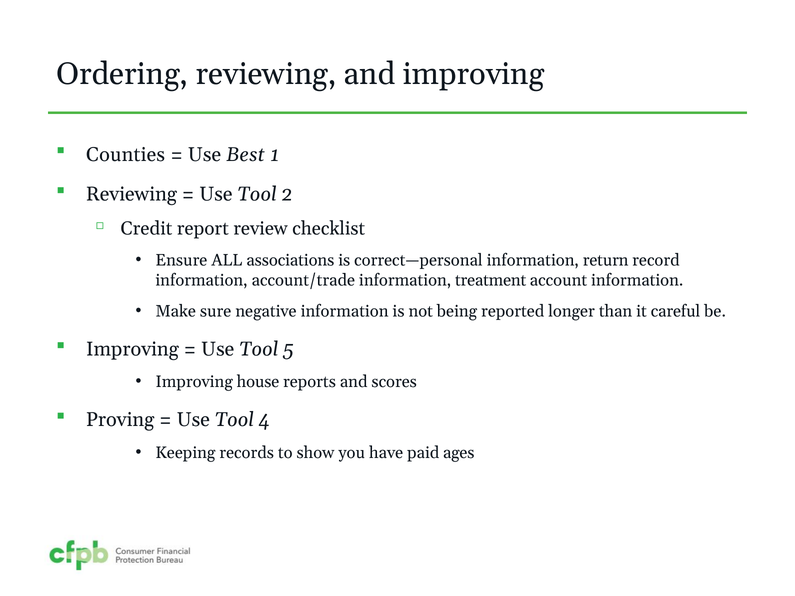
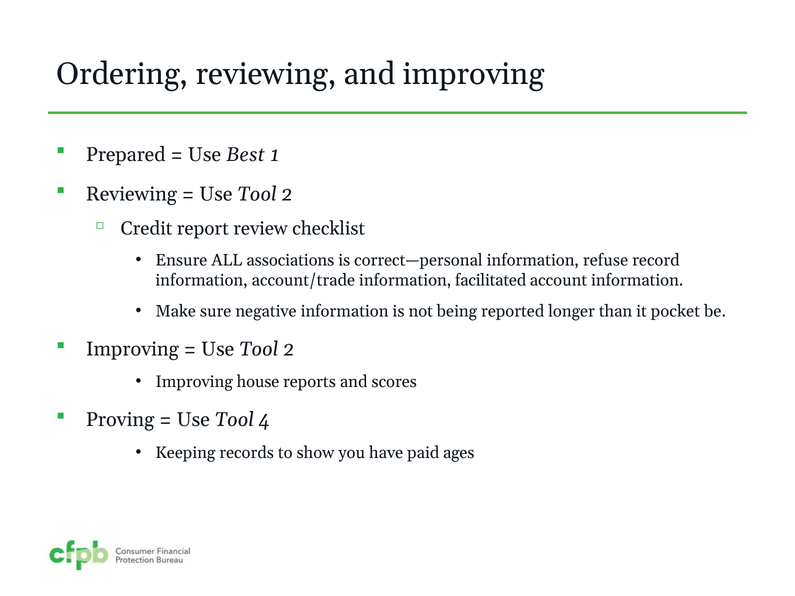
Counties: Counties -> Prepared
return: return -> refuse
treatment: treatment -> facilitated
careful: careful -> pocket
5 at (289, 349): 5 -> 2
